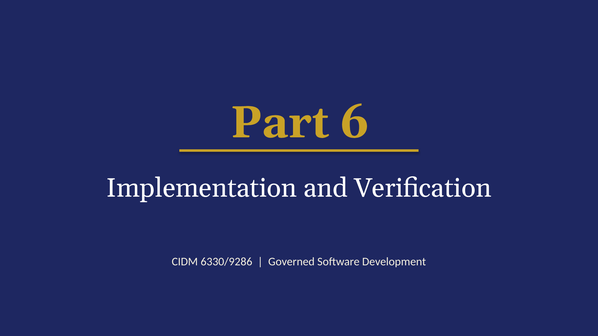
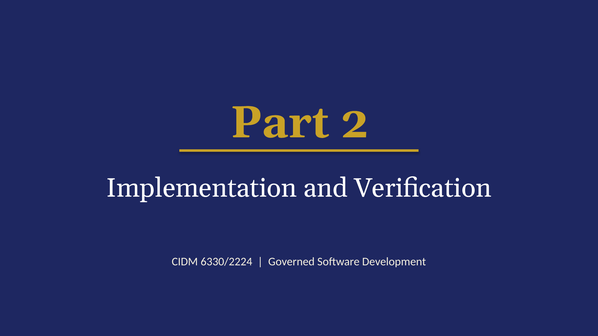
6: 6 -> 2
6330/9286: 6330/9286 -> 6330/2224
